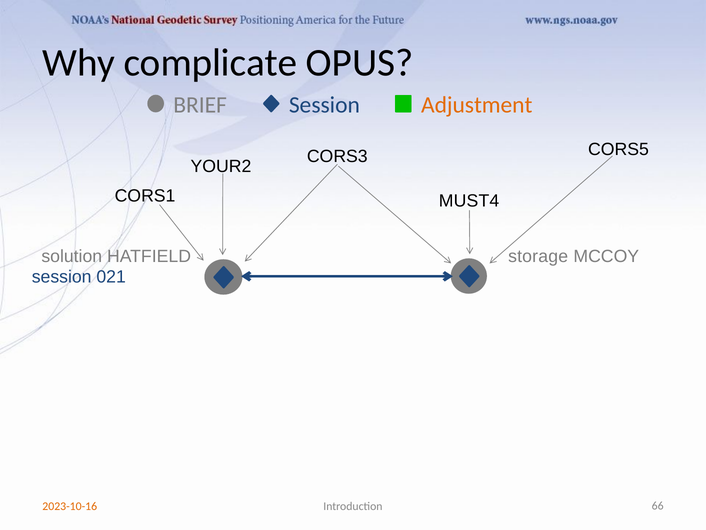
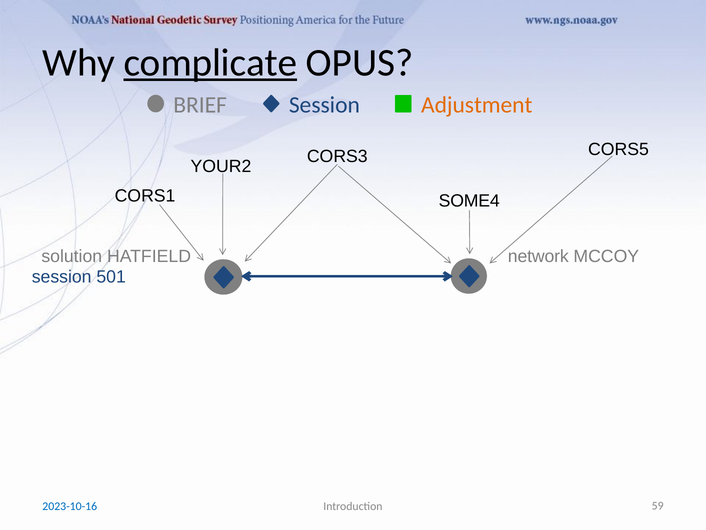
complicate underline: none -> present
MUST4: MUST4 -> SOME4
storage: storage -> network
021: 021 -> 501
2023-10-16 colour: orange -> blue
66: 66 -> 59
